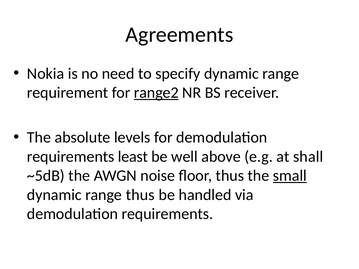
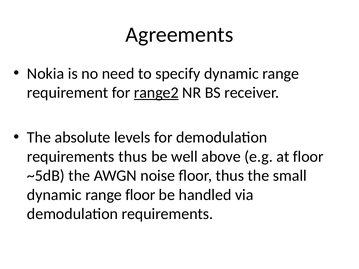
requirements least: least -> thus
at shall: shall -> floor
small underline: present -> none
range thus: thus -> floor
